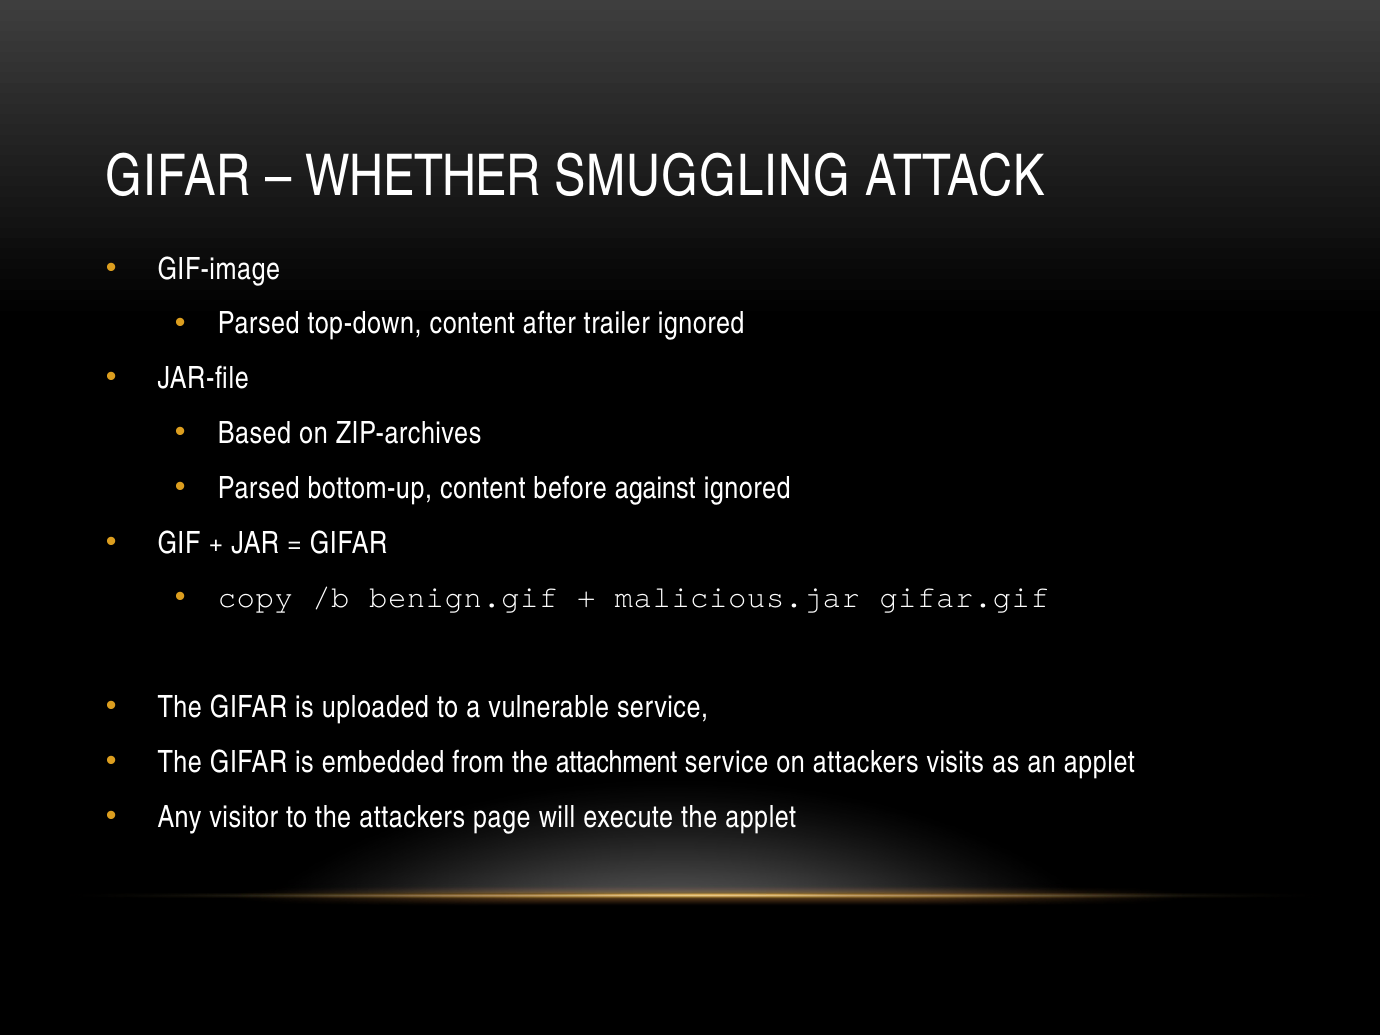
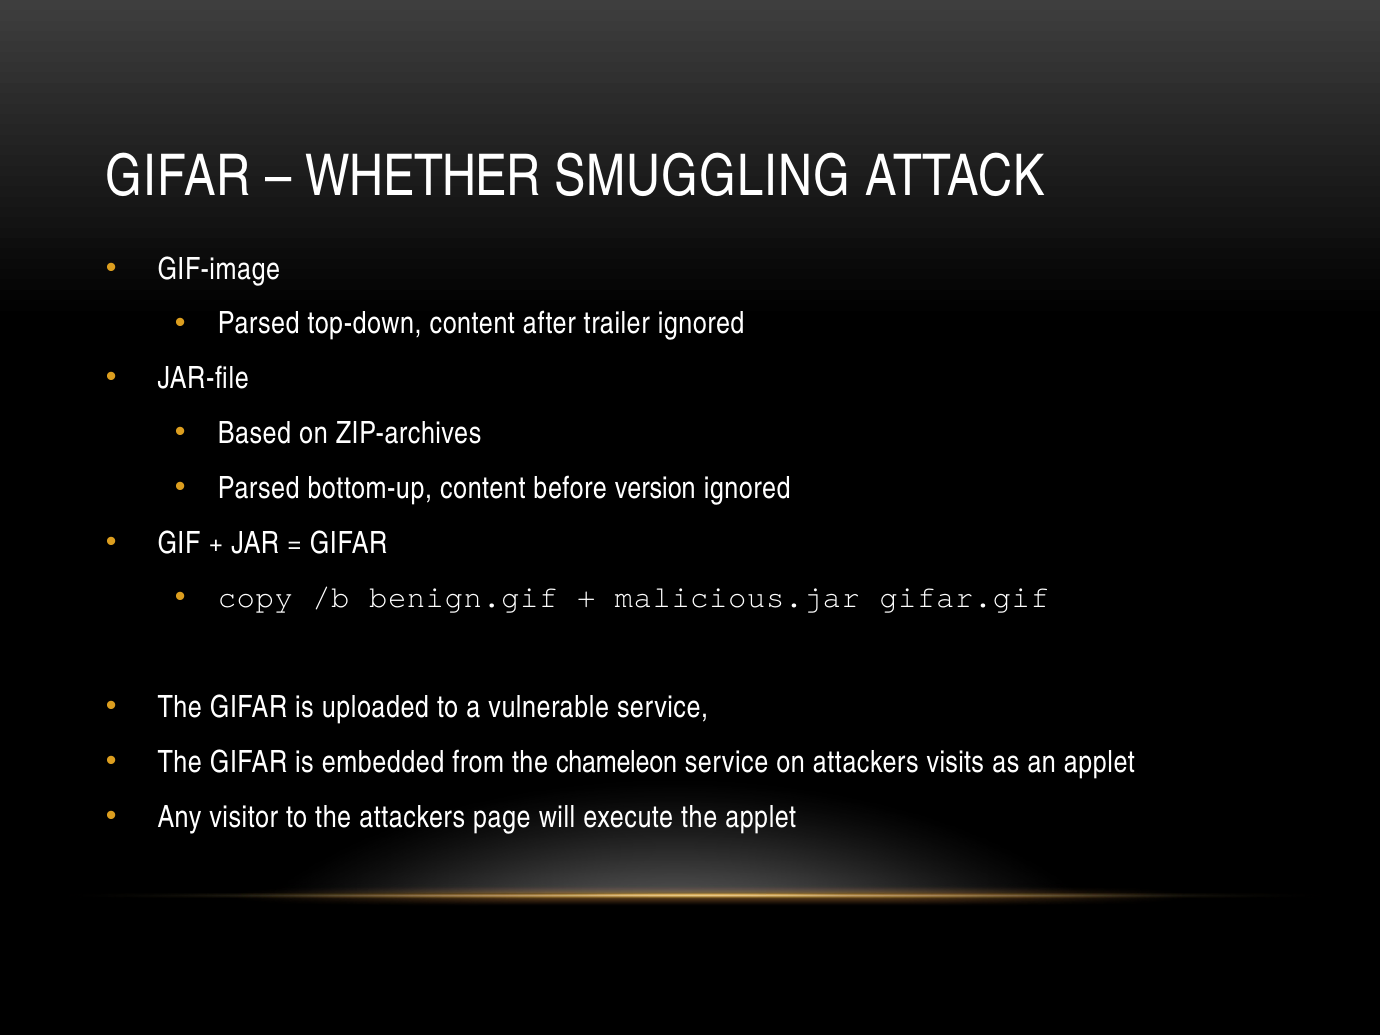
against: against -> version
attachment: attachment -> chameleon
